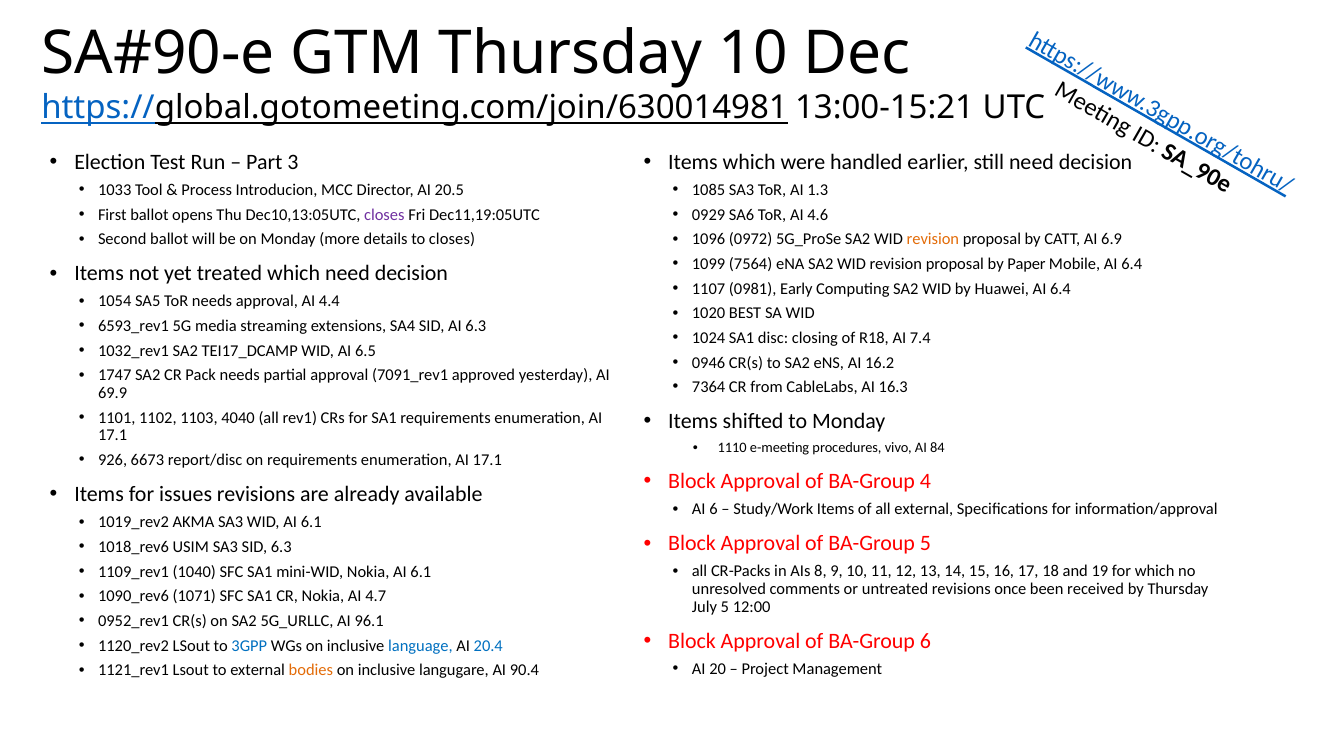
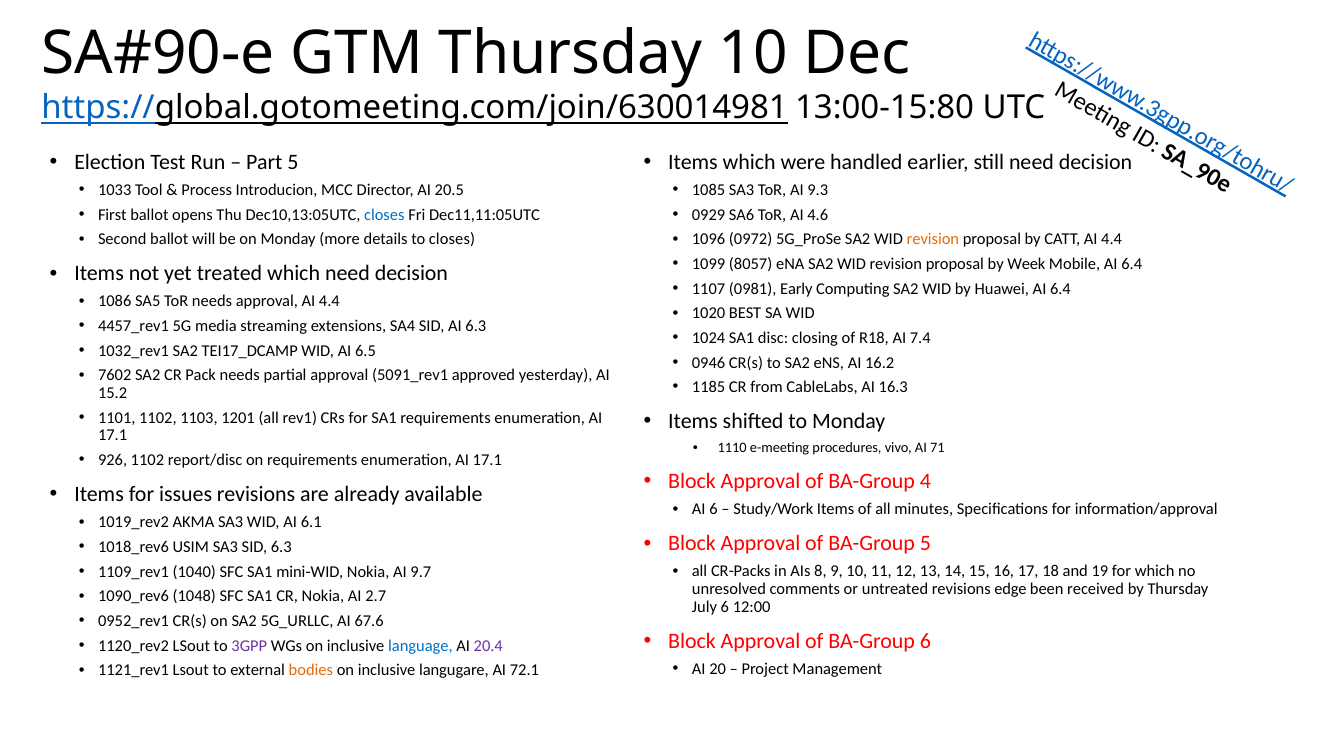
13:00-15:21: 13:00-15:21 -> 13:00-15:80
Part 3: 3 -> 5
1.3: 1.3 -> 9.3
closes at (384, 215) colour: purple -> blue
Dec11,19:05UTC: Dec11,19:05UTC -> Dec11,11:05UTC
CATT AI 6.9: 6.9 -> 4.4
7564: 7564 -> 8057
Paper: Paper -> Week
1054: 1054 -> 1086
6593_rev1: 6593_rev1 -> 4457_rev1
1747: 1747 -> 7602
7091_rev1: 7091_rev1 -> 5091_rev1
7364: 7364 -> 1185
69.9: 69.9 -> 15.2
4040: 4040 -> 1201
84: 84 -> 71
926 6673: 6673 -> 1102
all external: external -> minutes
Nokia AI 6.1: 6.1 -> 9.7
once: once -> edge
1071: 1071 -> 1048
4.7: 4.7 -> 2.7
July 5: 5 -> 6
96.1: 96.1 -> 67.6
3GPP colour: blue -> purple
20.4 colour: blue -> purple
90.4: 90.4 -> 72.1
